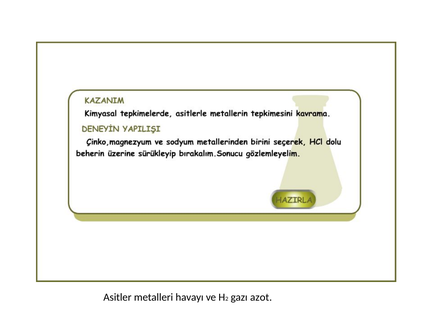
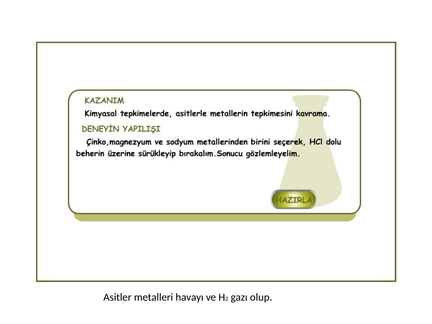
azot: azot -> olup
